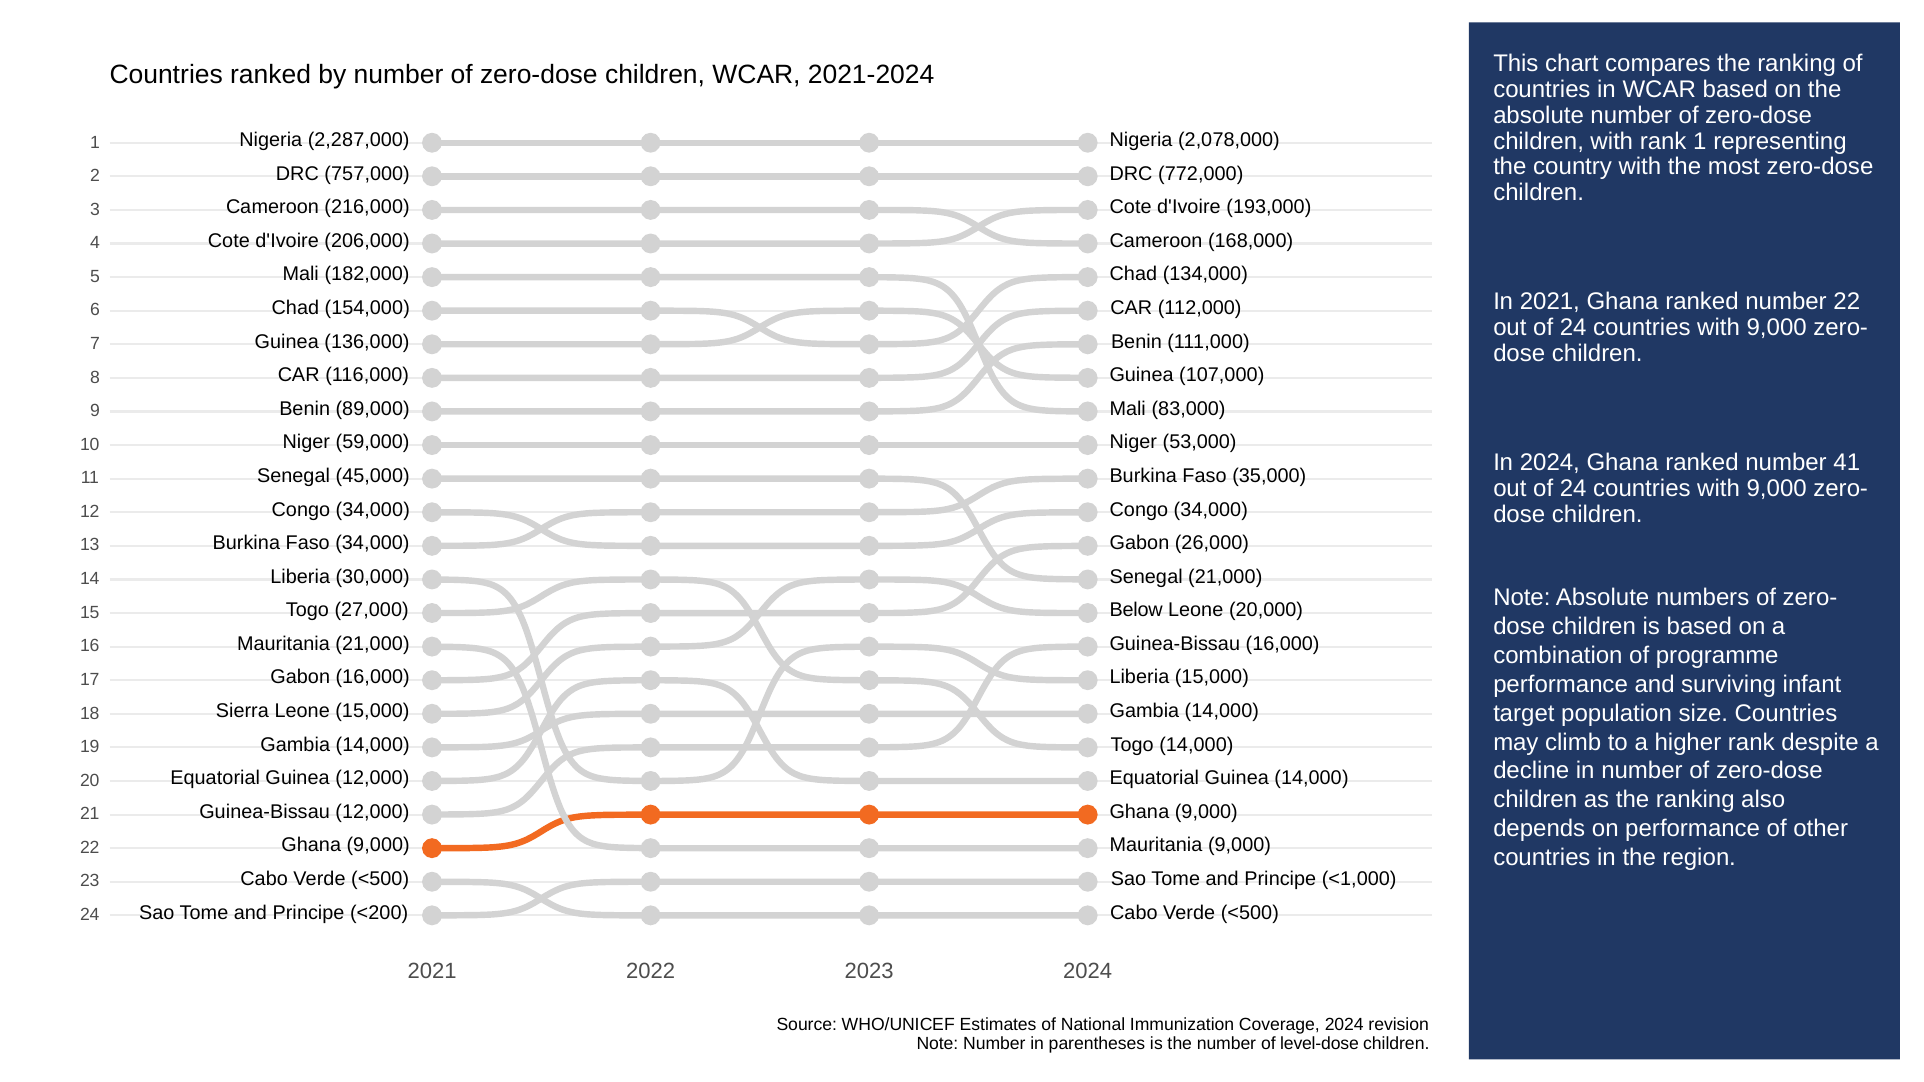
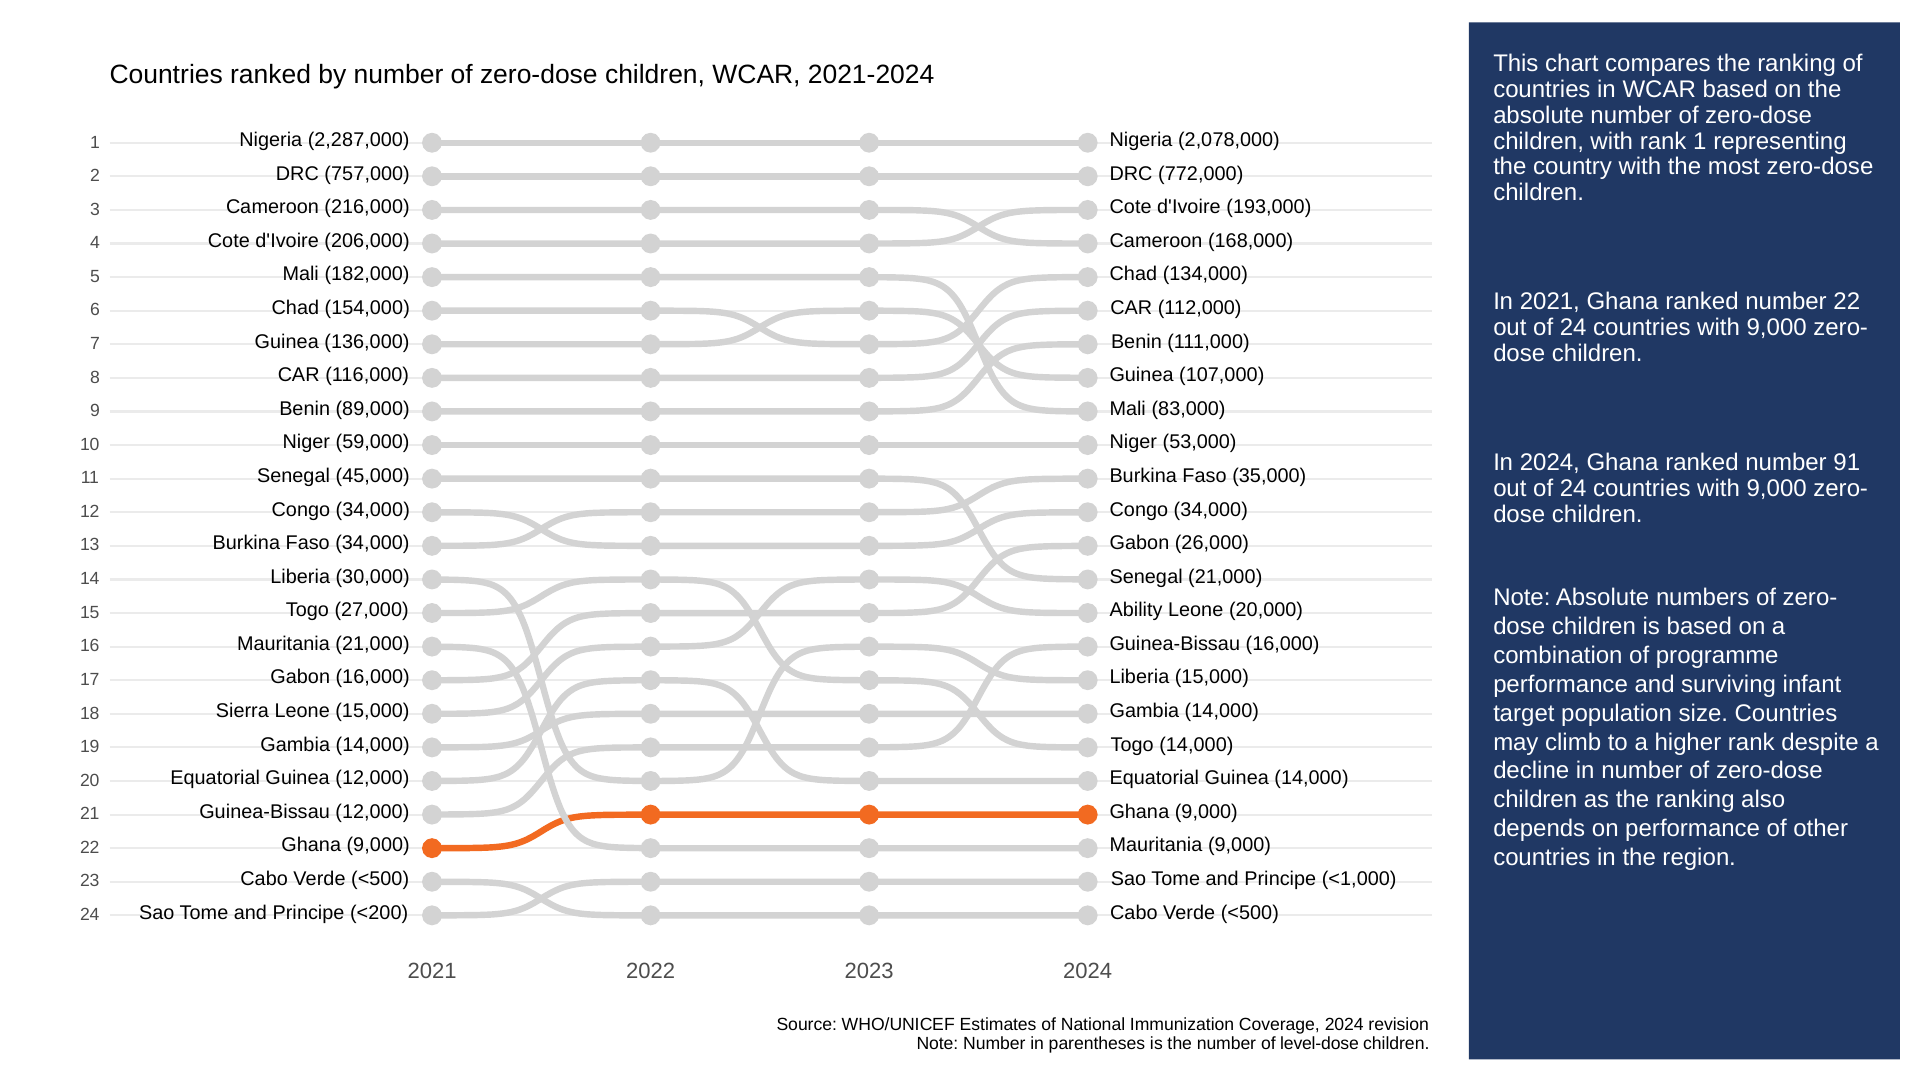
41: 41 -> 91
Below: Below -> Ability
